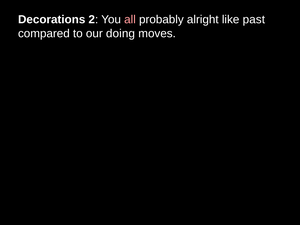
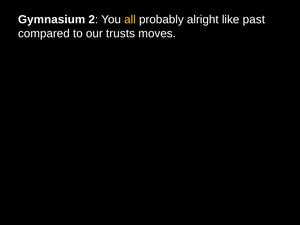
Decorations: Decorations -> Gymnasium
all colour: pink -> yellow
doing: doing -> trusts
